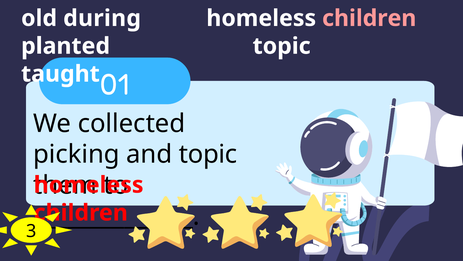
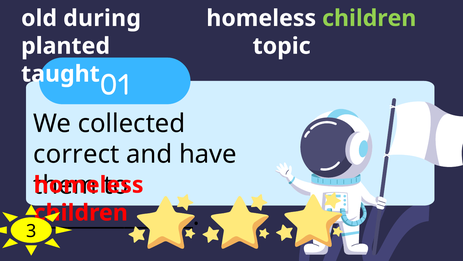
children at (369, 18) colour: pink -> light green
picking: picking -> correct
and topic: topic -> have
